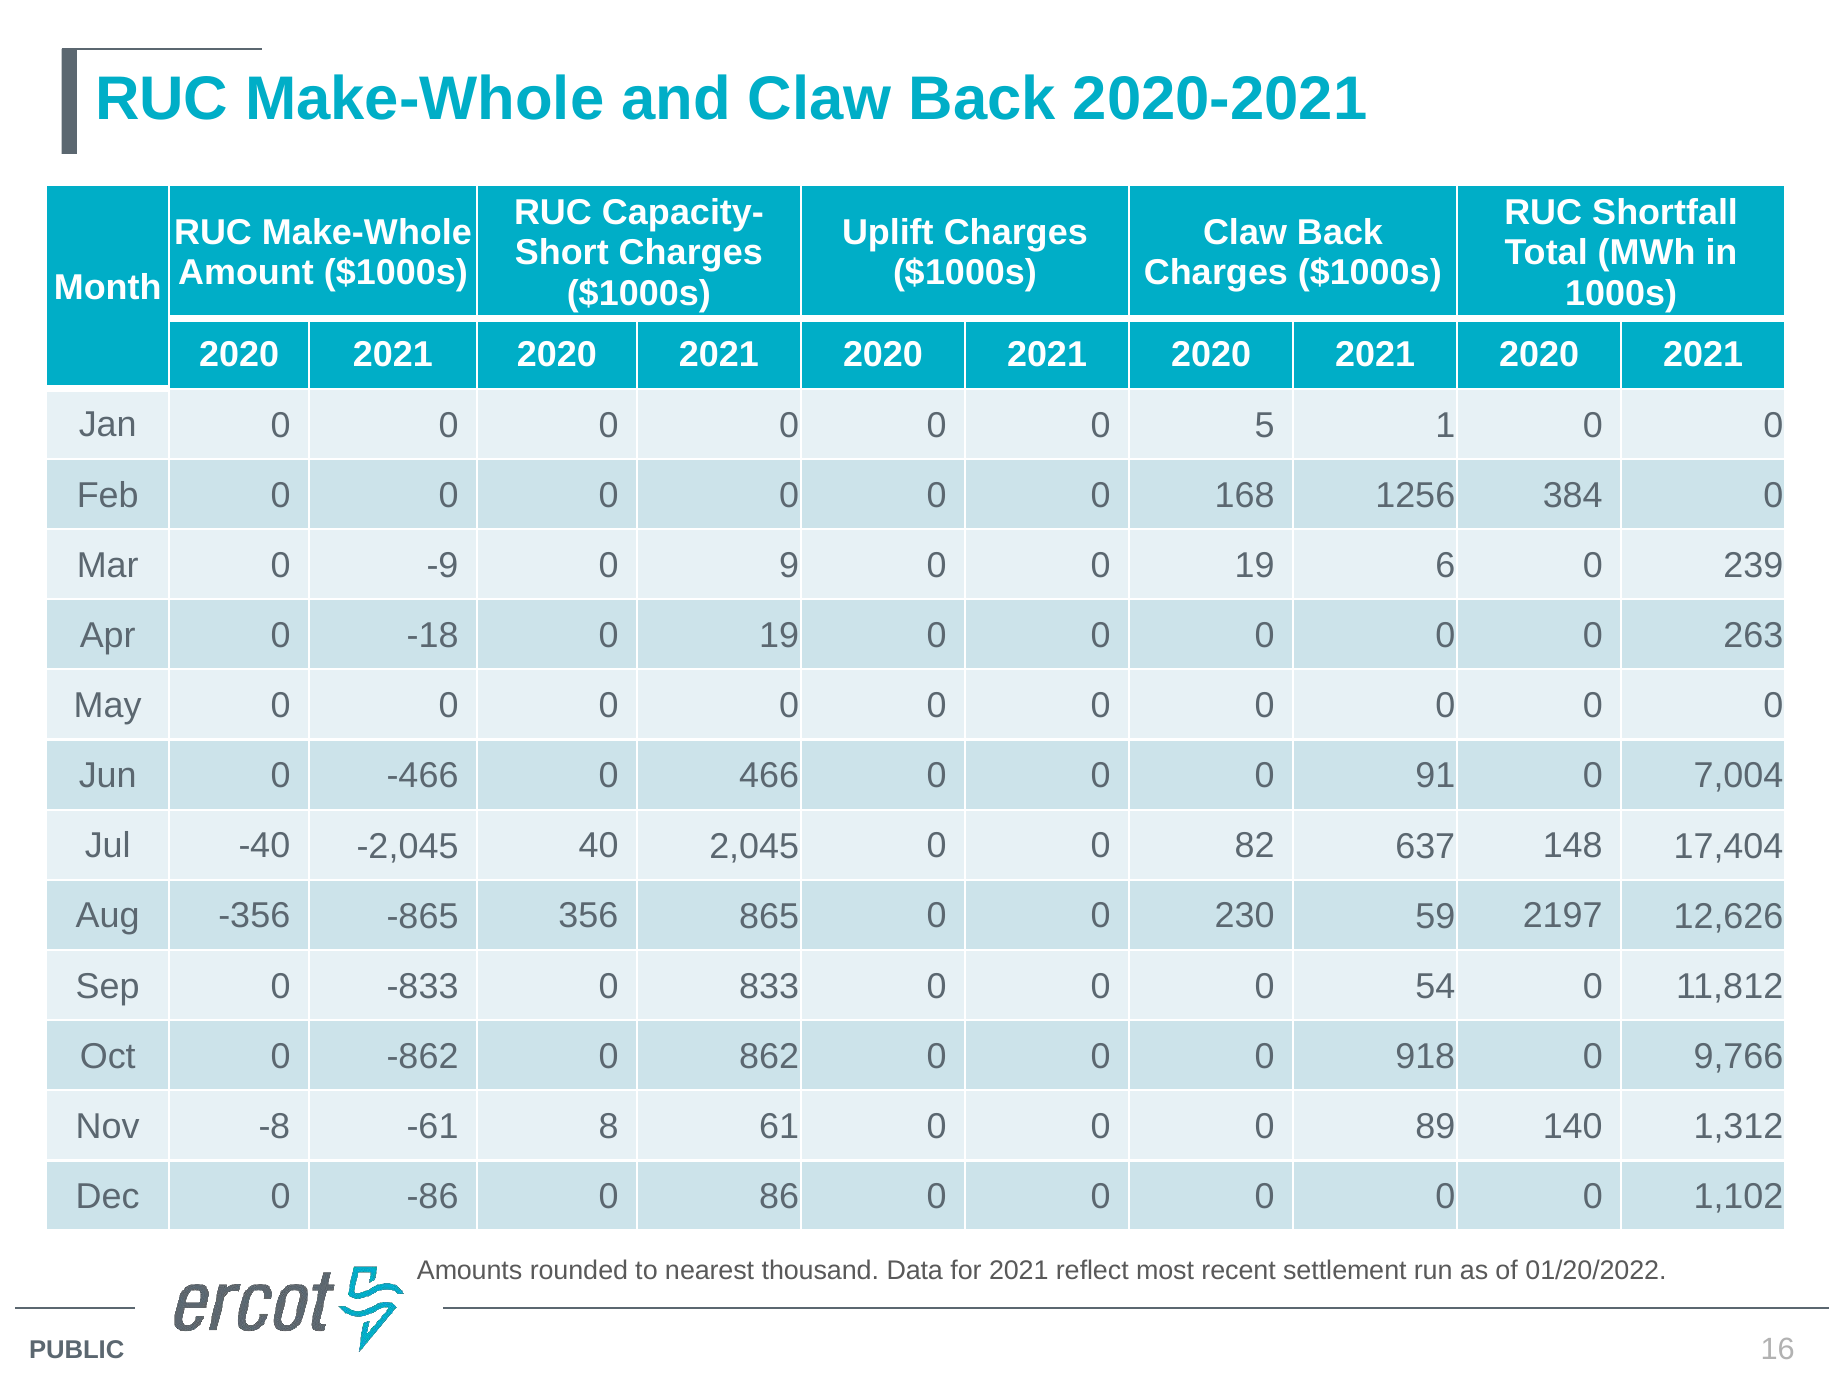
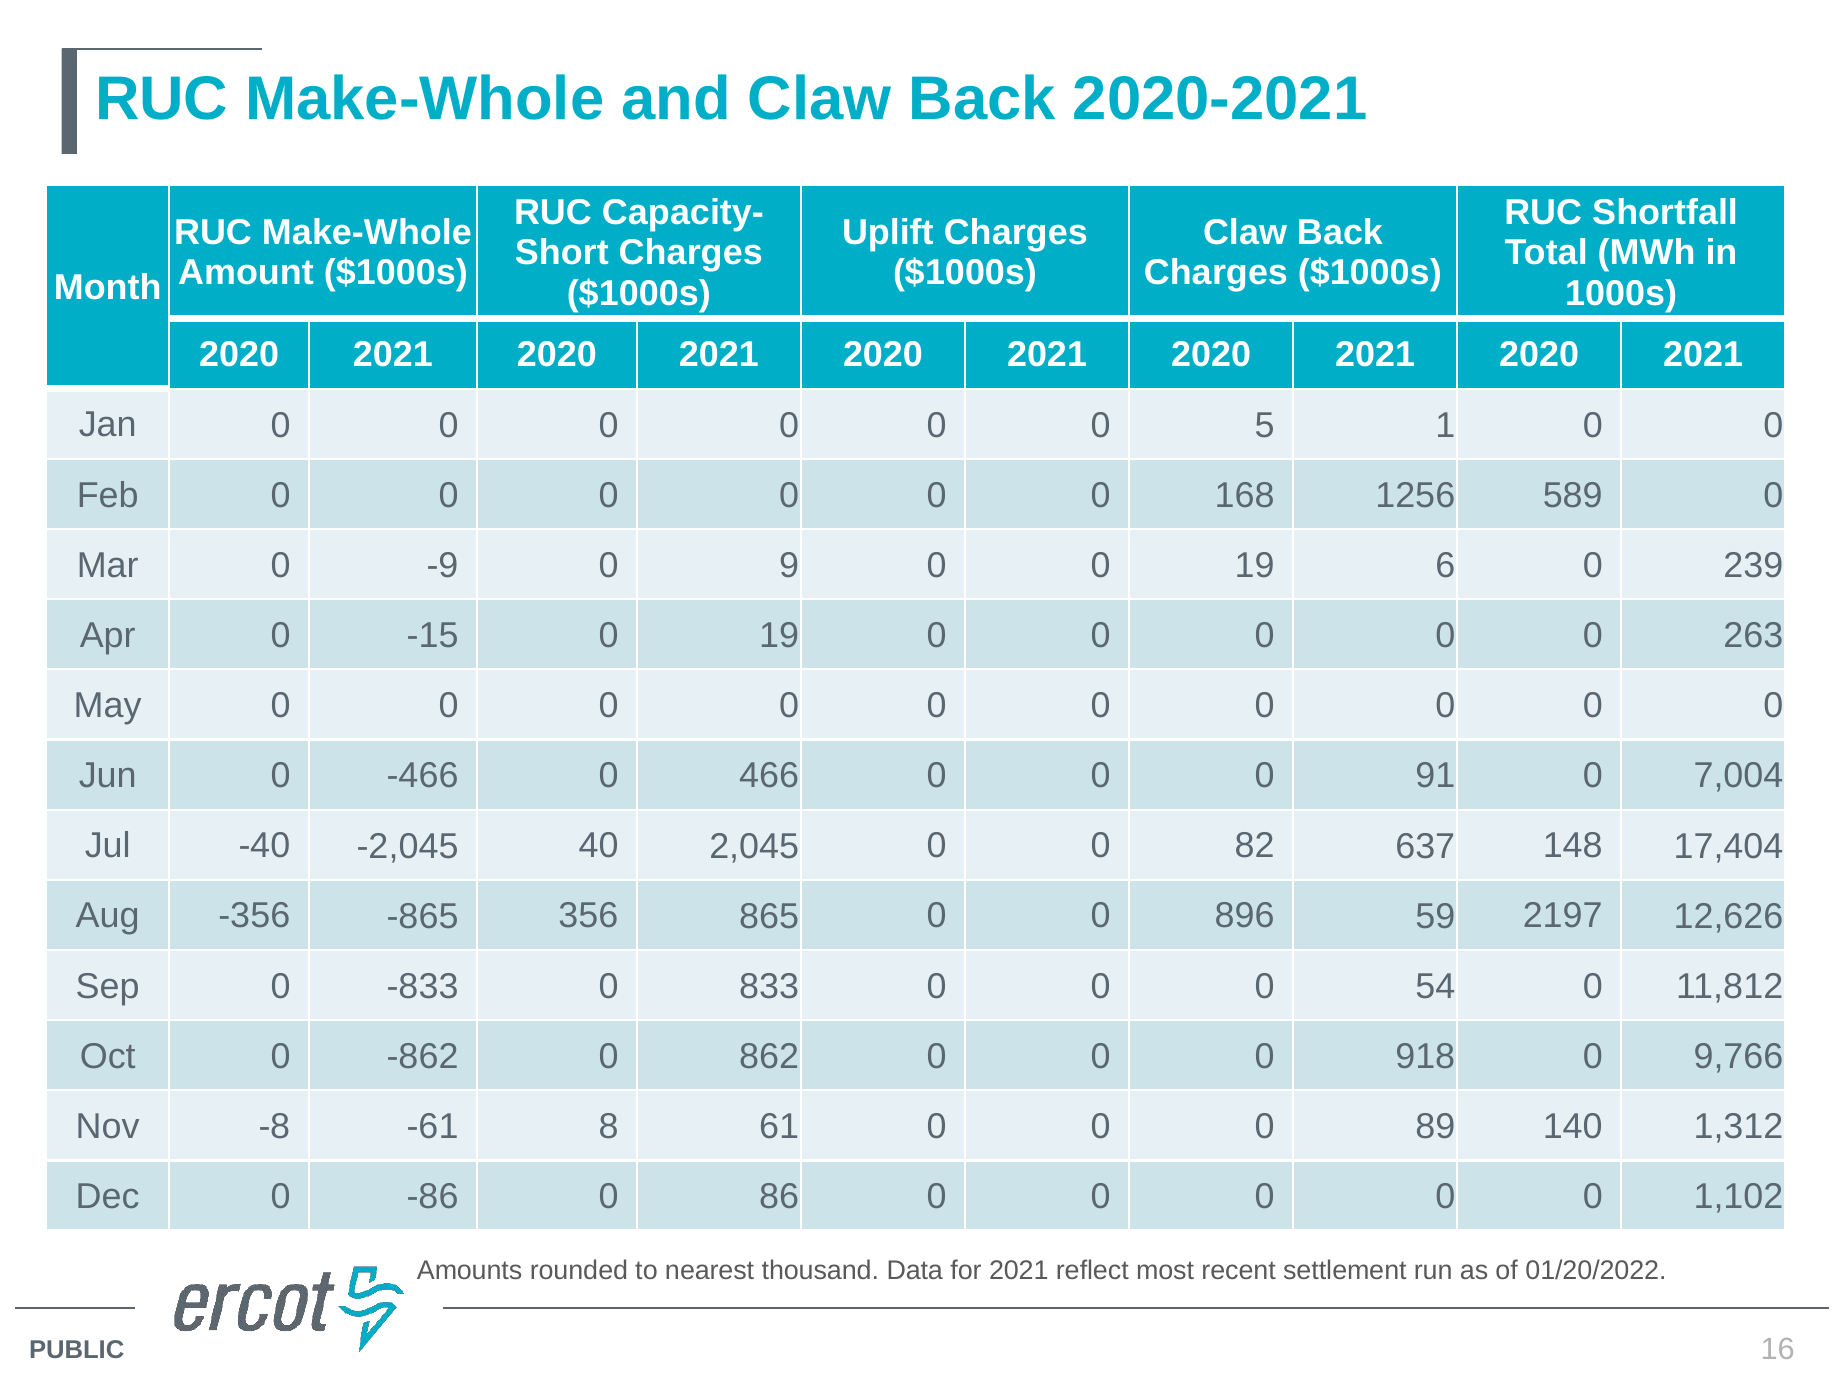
384: 384 -> 589
-18: -18 -> -15
230: 230 -> 896
